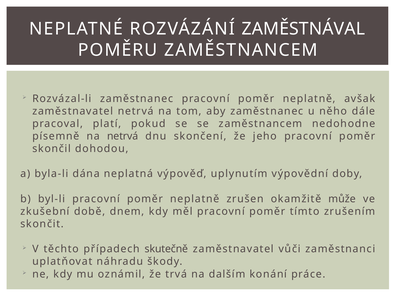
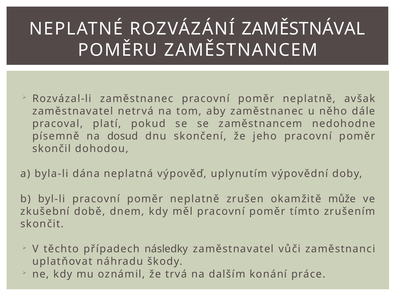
na netrvá: netrvá -> dosud
skutečně: skutečně -> následky
